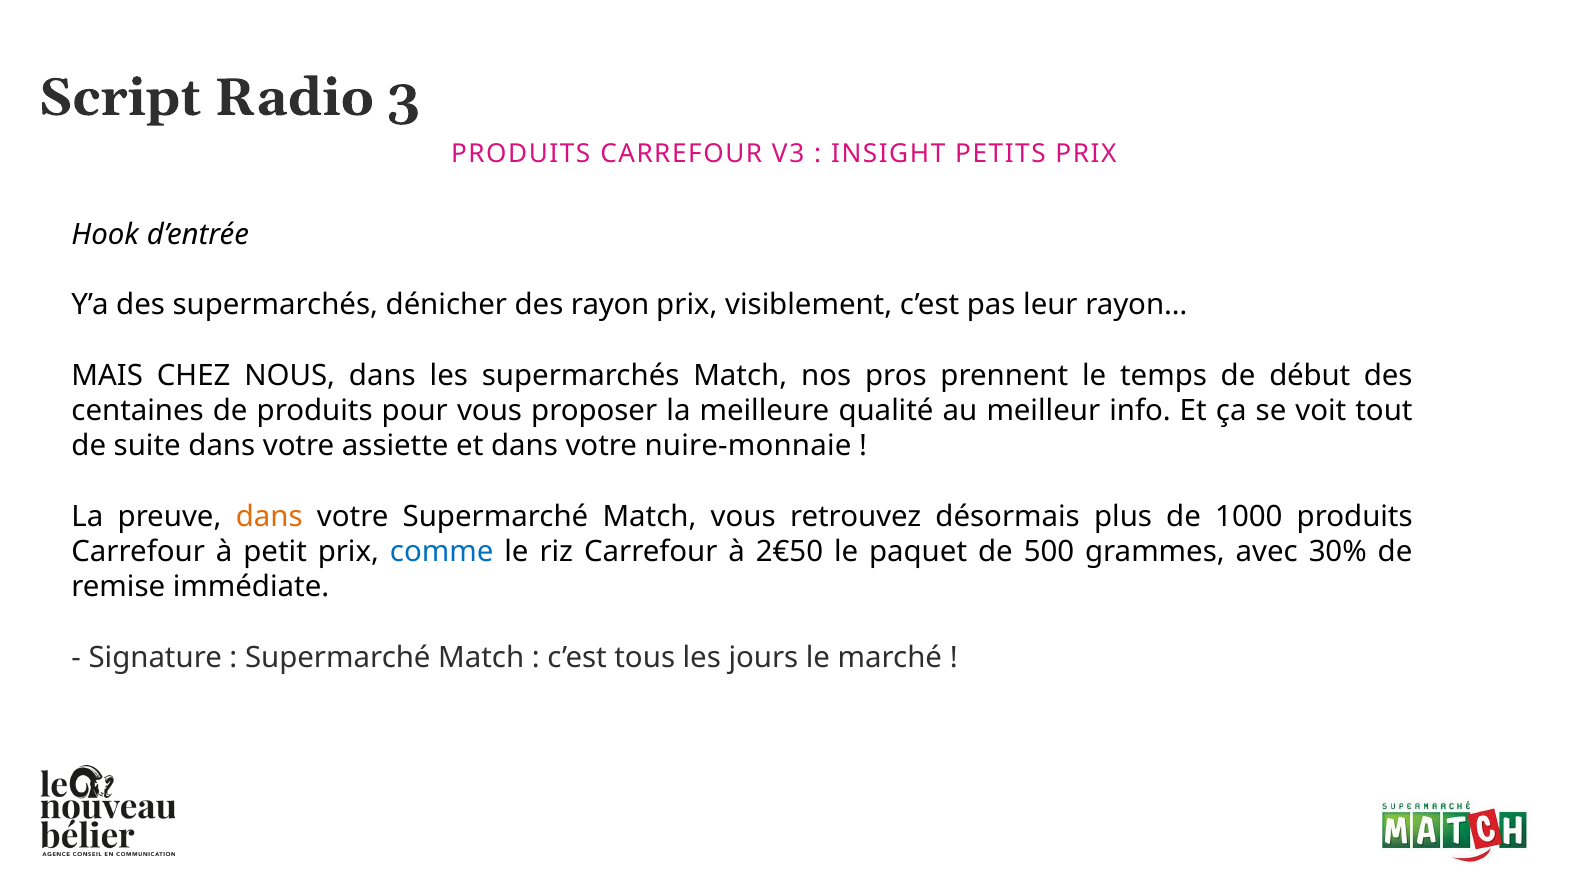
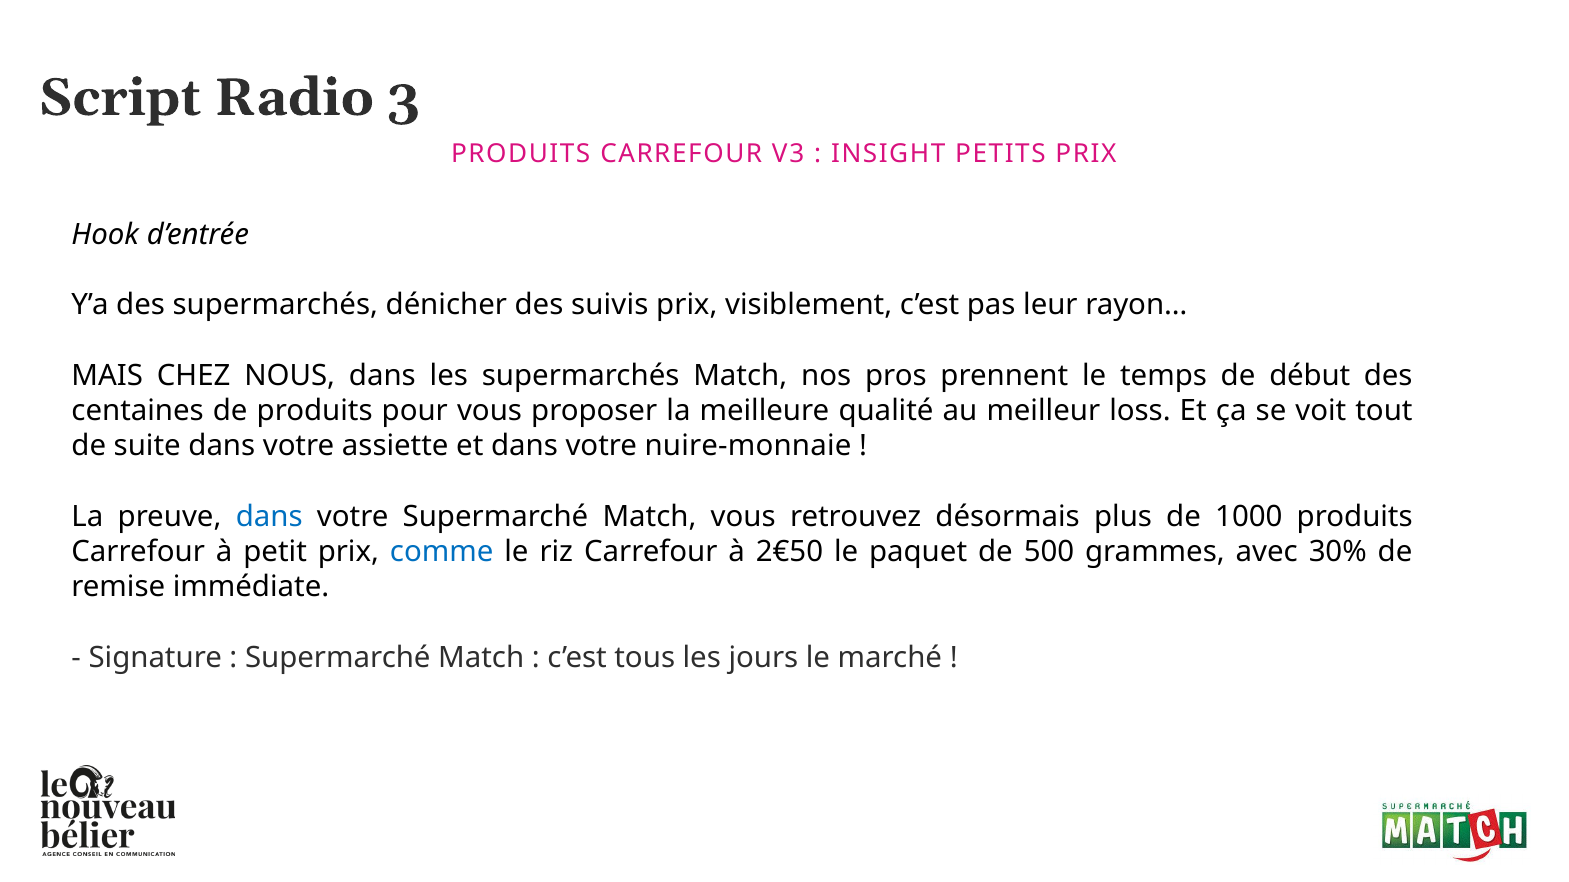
rayon: rayon -> suivis
info: info -> loss
dans at (269, 517) colour: orange -> blue
